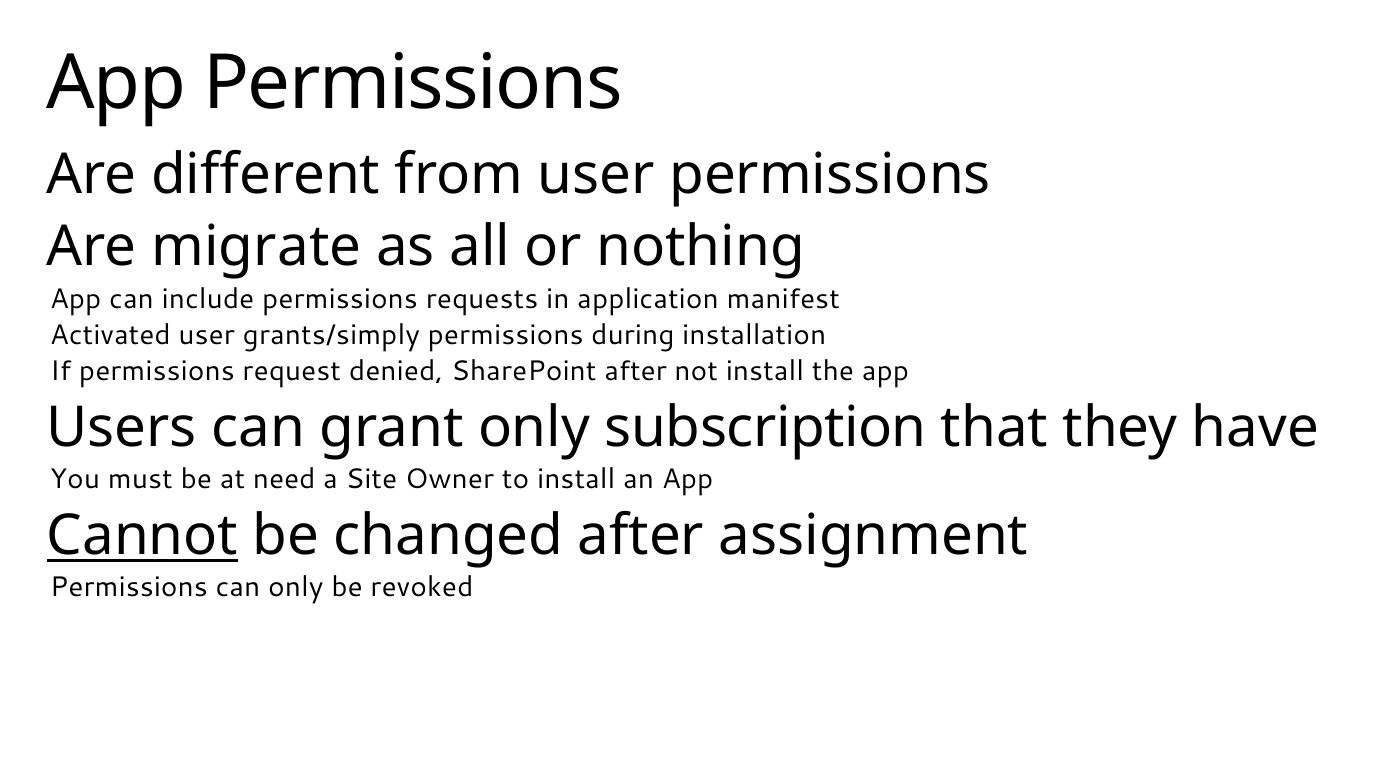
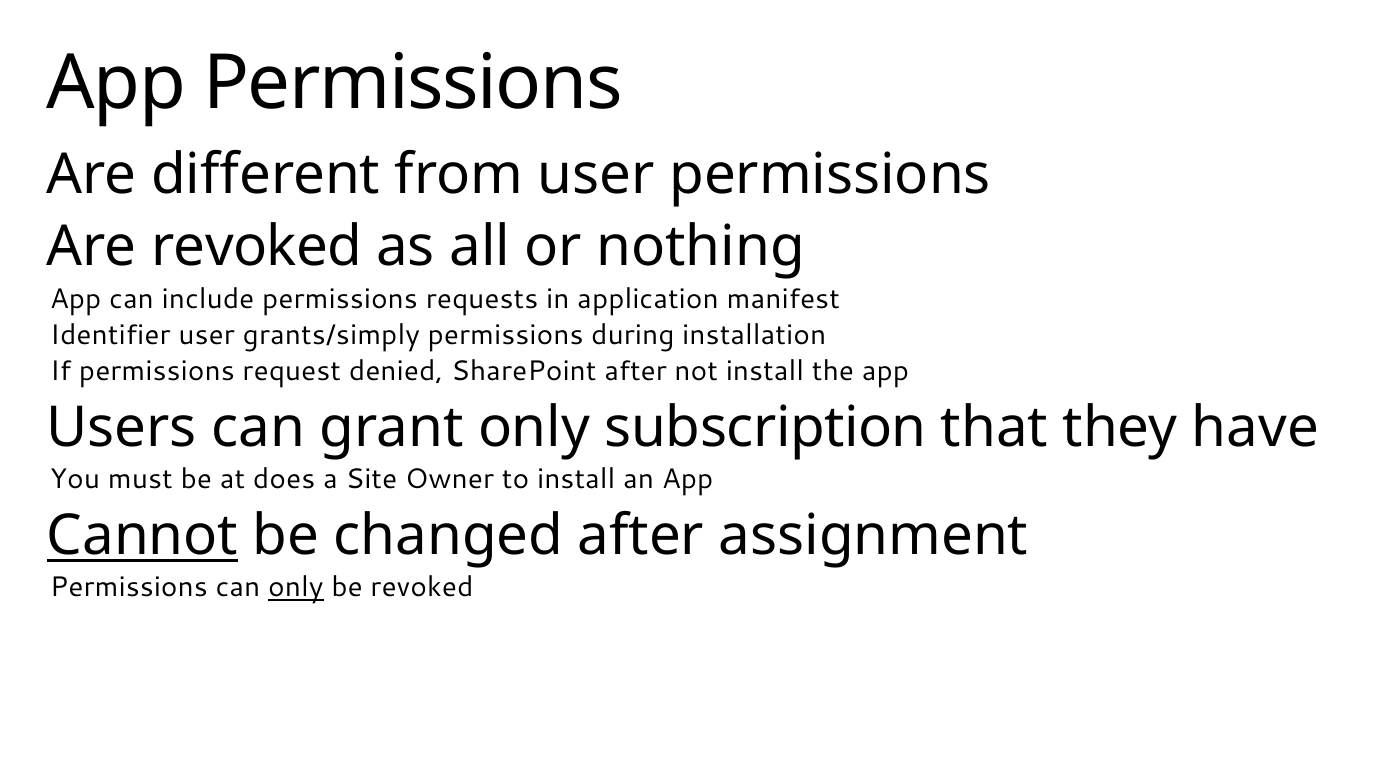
Are migrate: migrate -> revoked
Activated: Activated -> Identifier
need: need -> does
only at (296, 588) underline: none -> present
